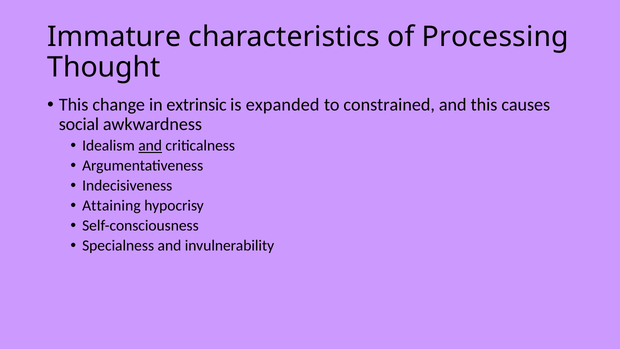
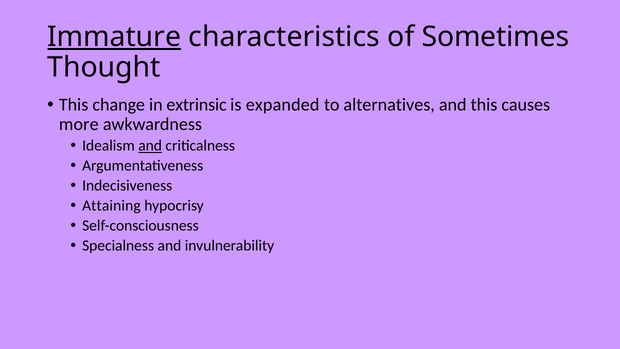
Immature underline: none -> present
Processing: Processing -> Sometimes
constrained: constrained -> alternatives
social: social -> more
